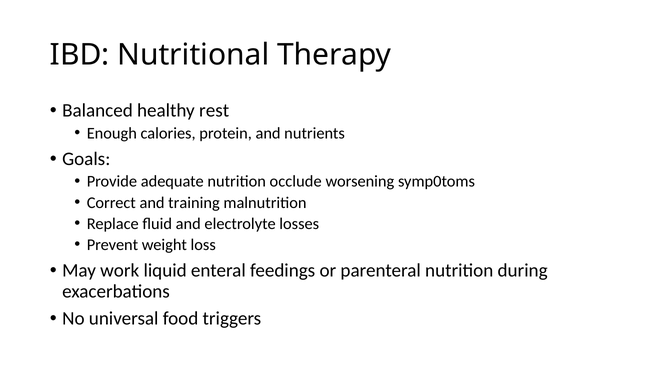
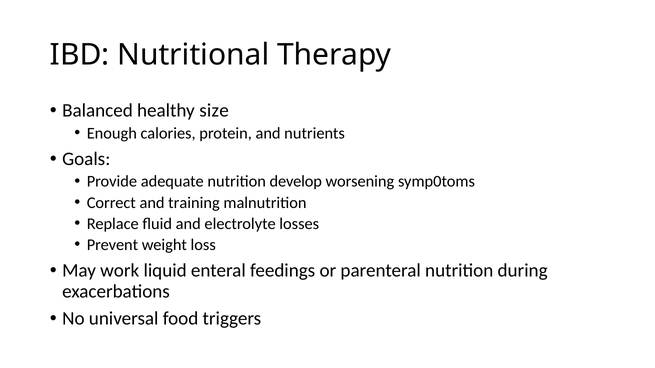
rest: rest -> size
occlude: occlude -> develop
